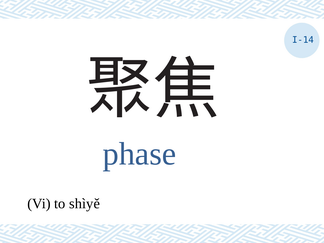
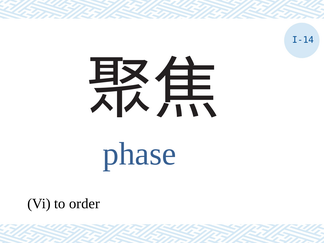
shìyě: shìyě -> order
